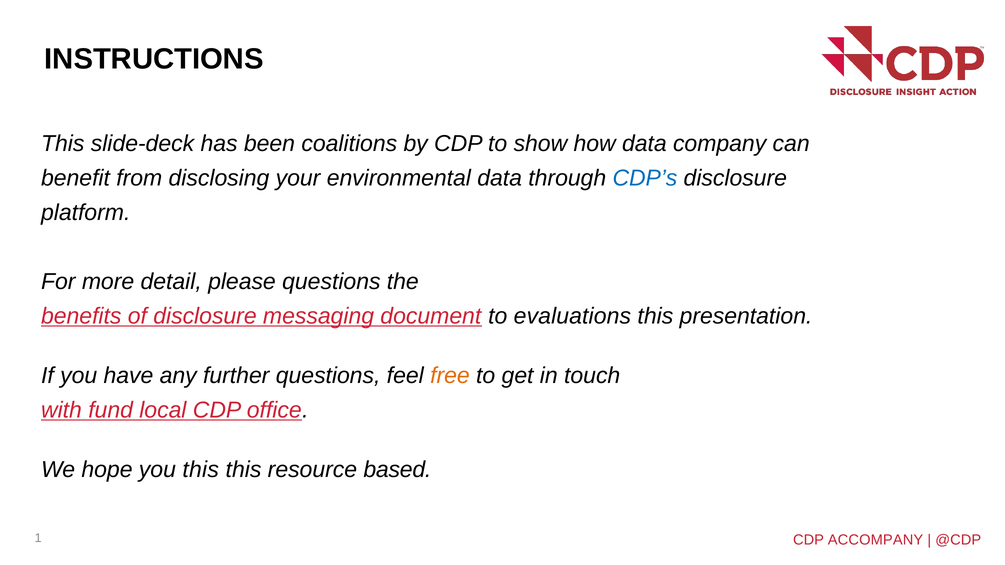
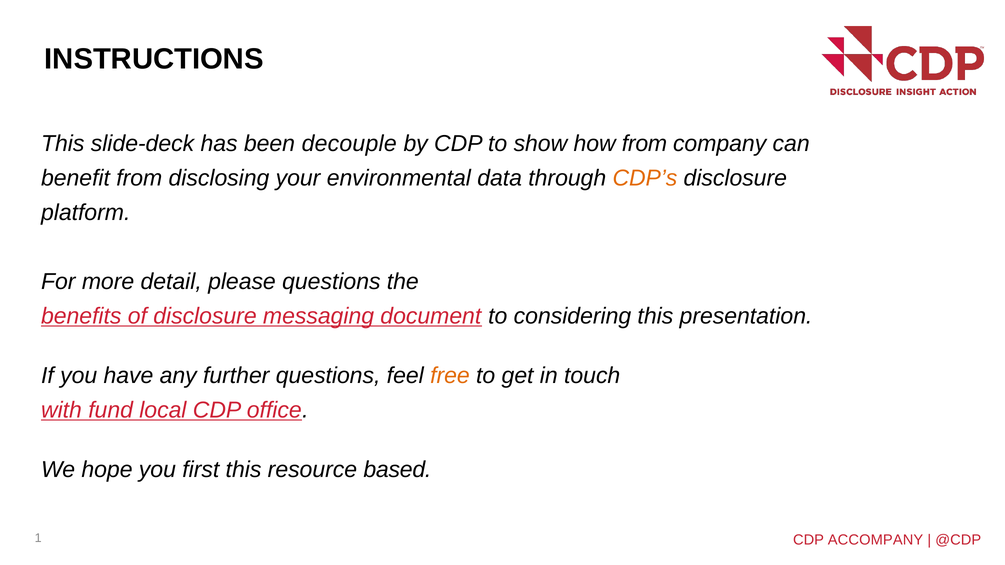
coalitions: coalitions -> decouple
how data: data -> from
CDP’s colour: blue -> orange
evaluations: evaluations -> considering
you this: this -> first
